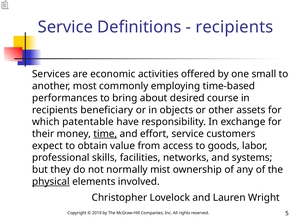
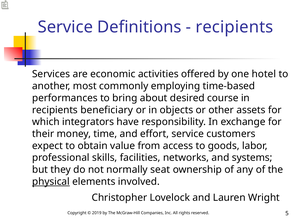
small: small -> hotel
patentable: patentable -> integrators
time underline: present -> none
mist: mist -> seat
